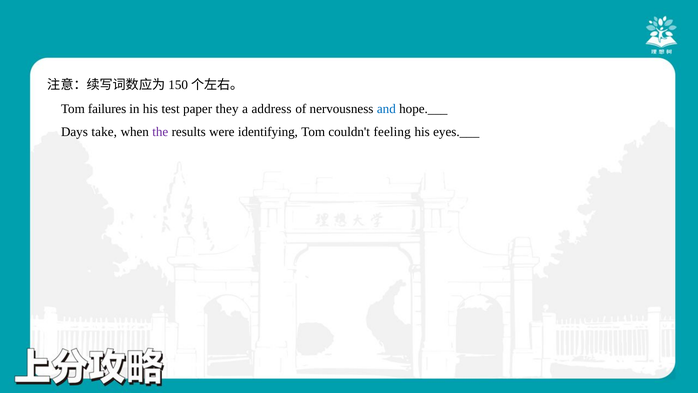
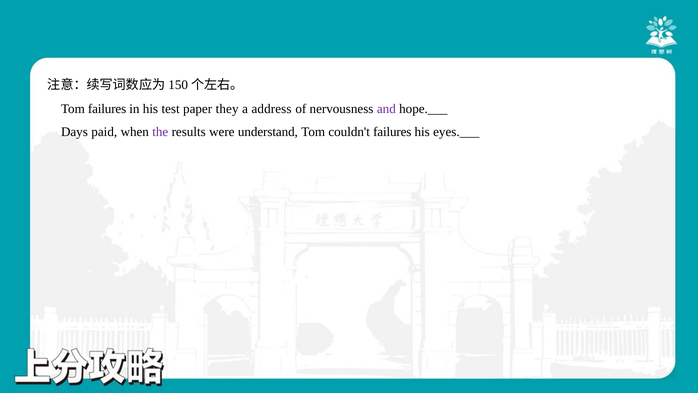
and colour: blue -> purple
take: take -> paid
identifying: identifying -> understand
couldn't feeling: feeling -> failures
